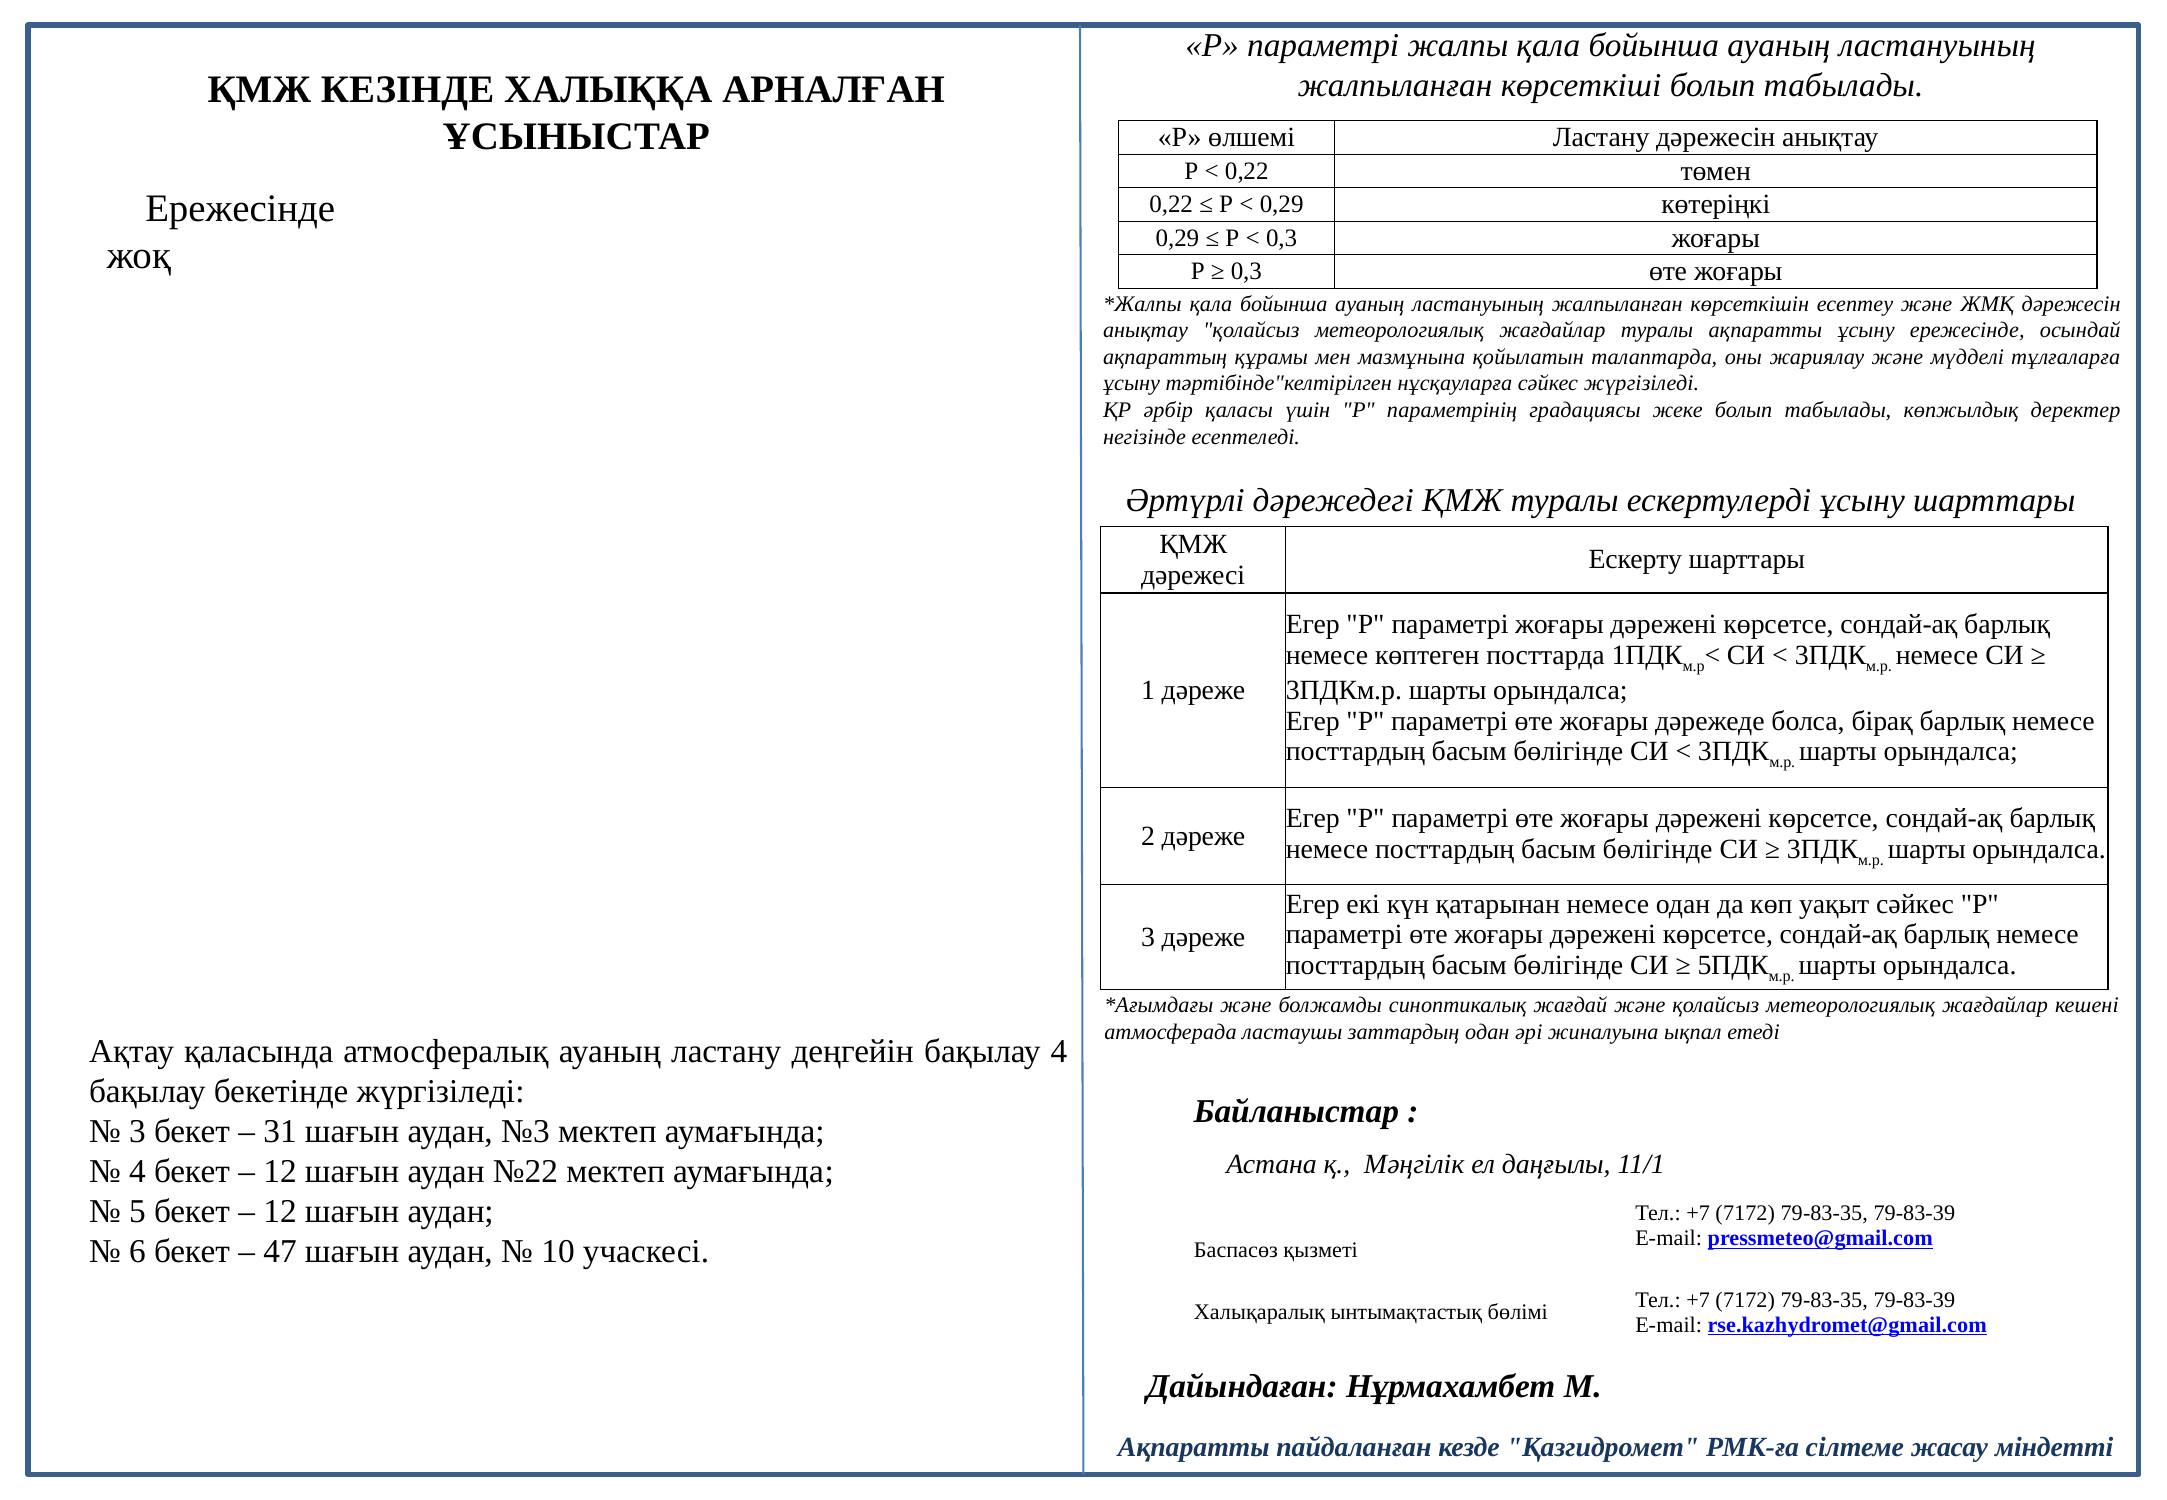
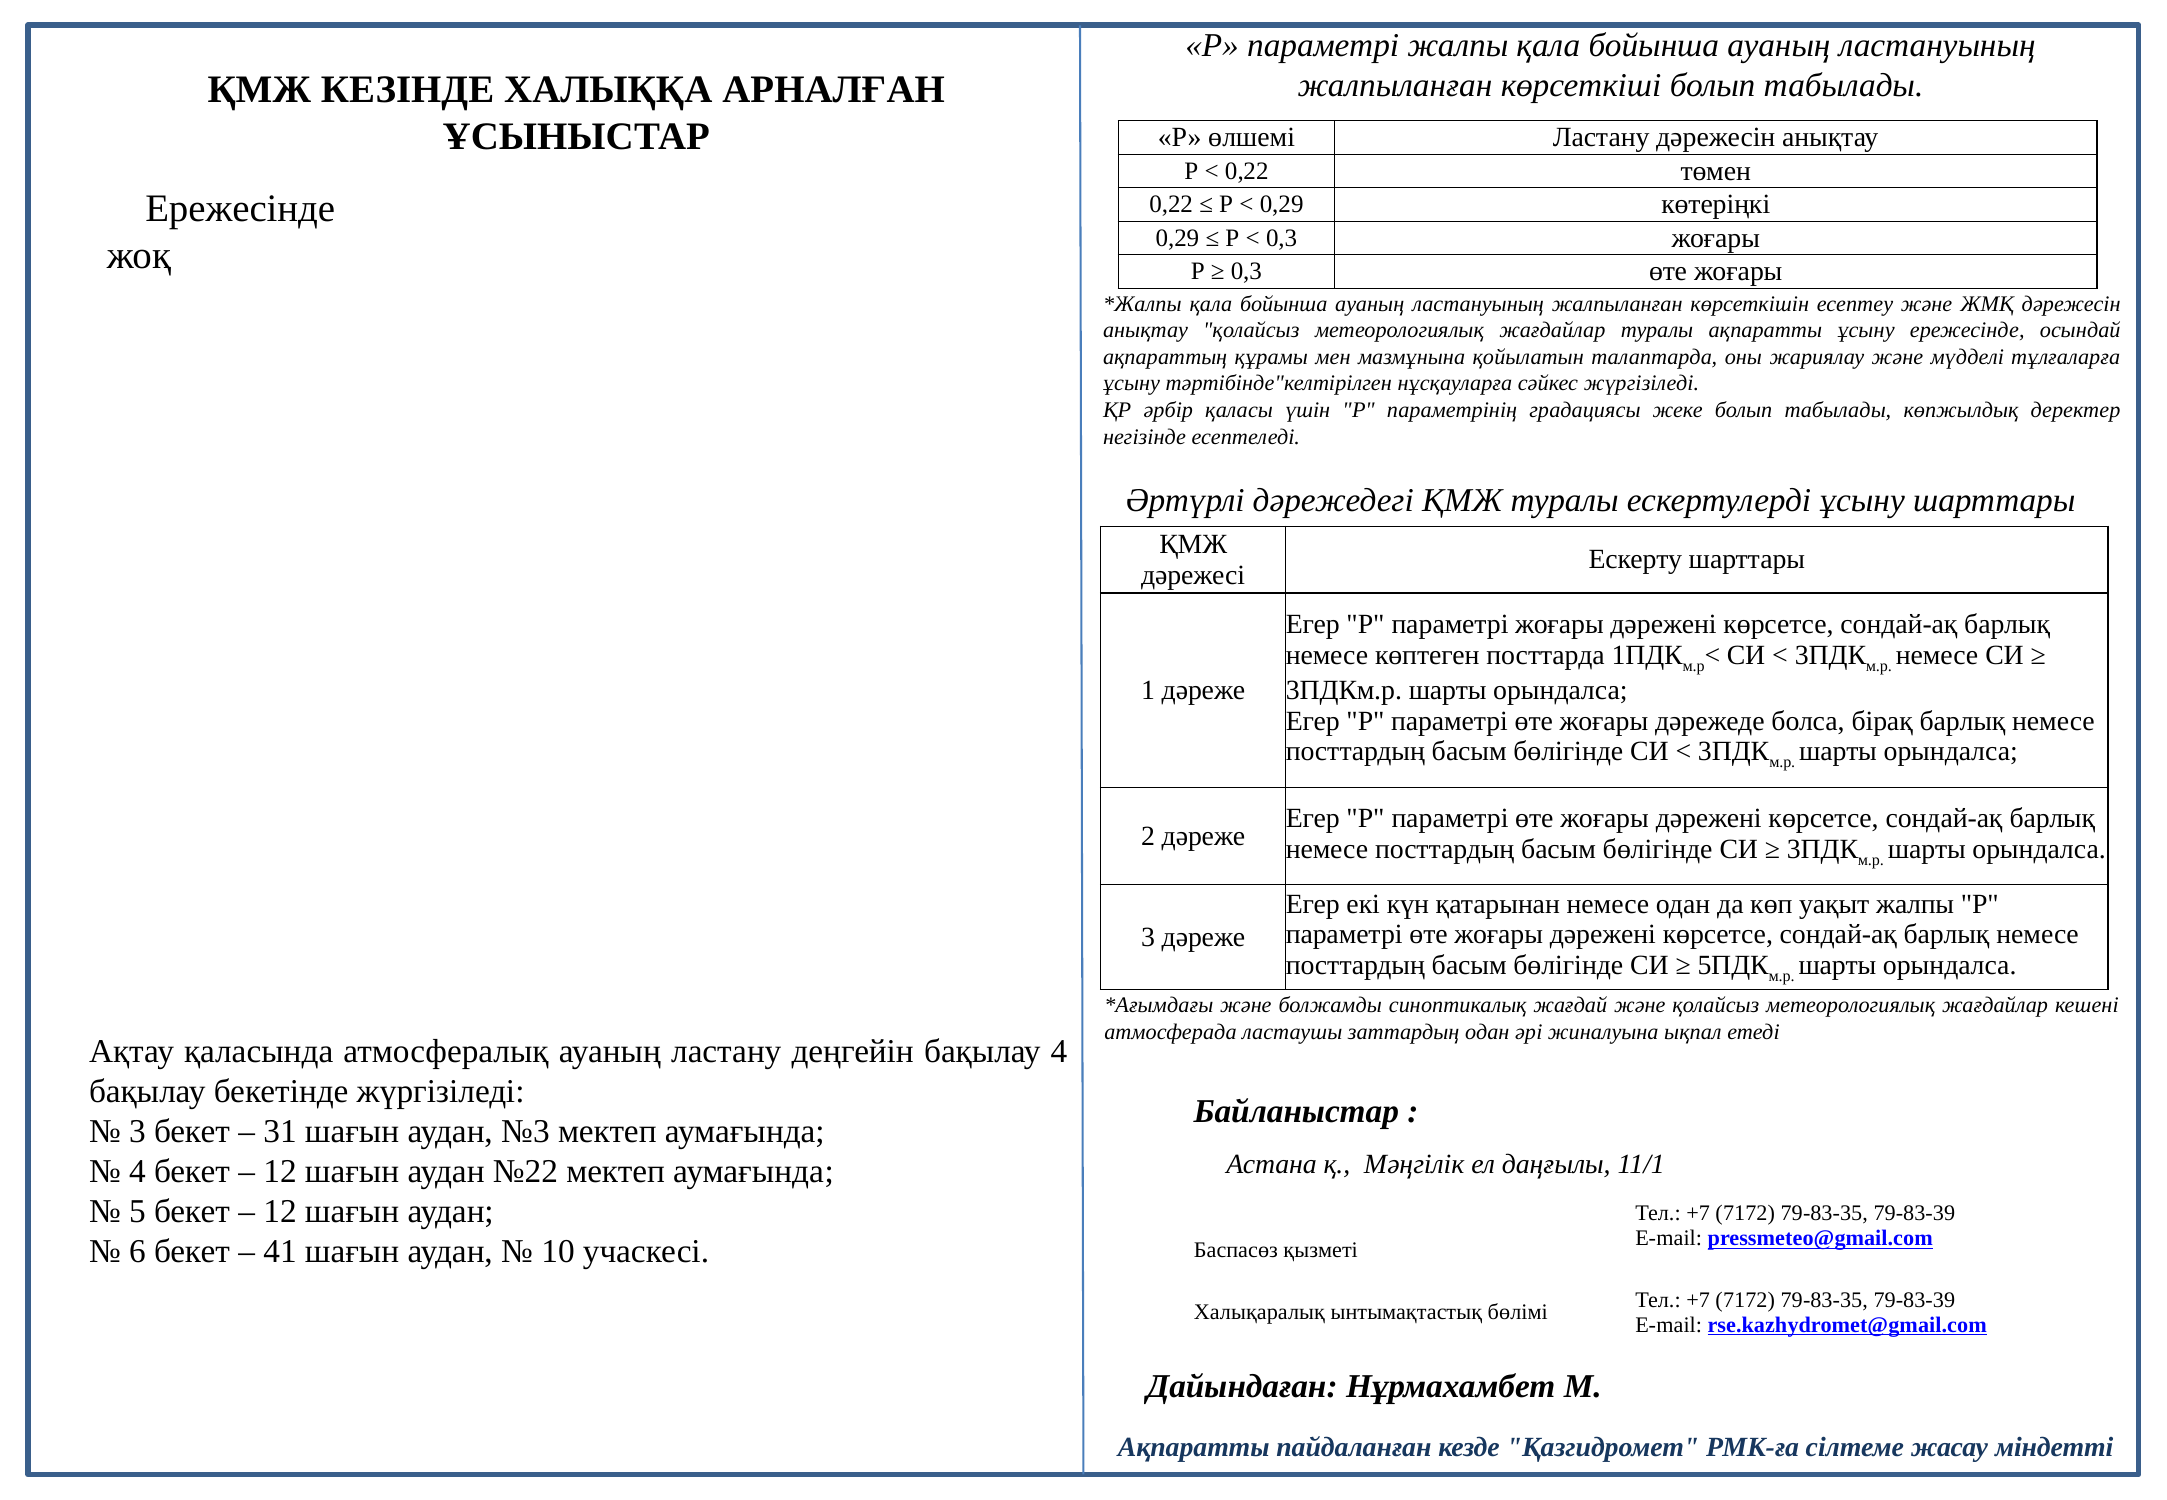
уақыт сәйкес: сәйкес -> жалпы
47: 47 -> 41
